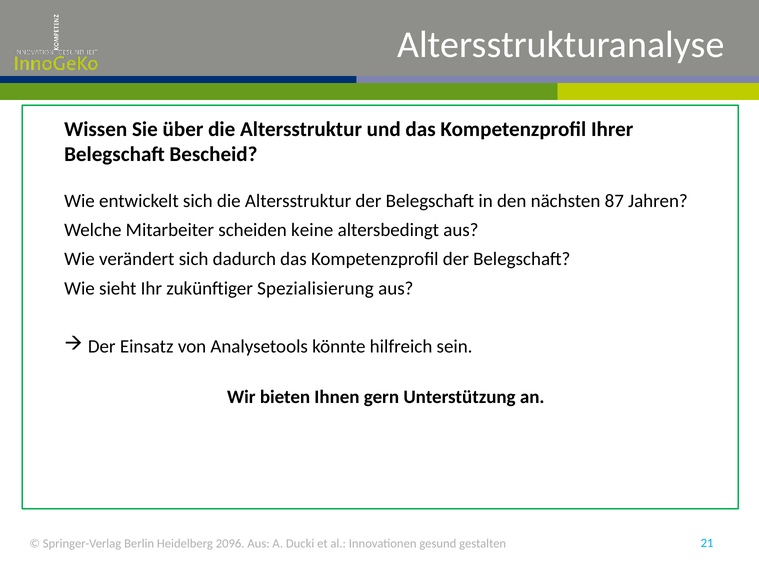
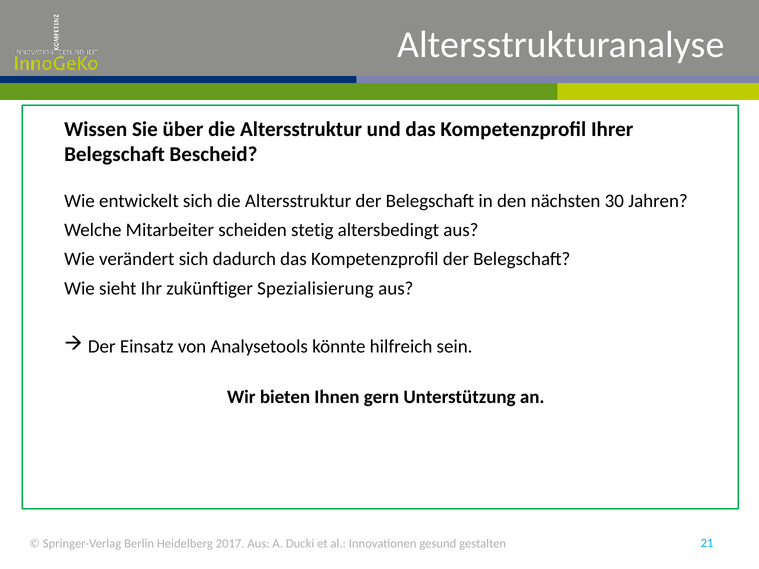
87: 87 -> 30
keine: keine -> stetig
2096: 2096 -> 2017
